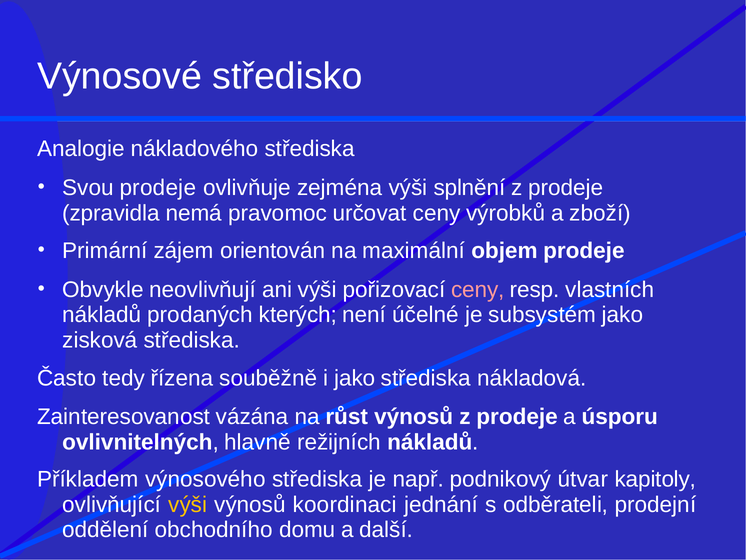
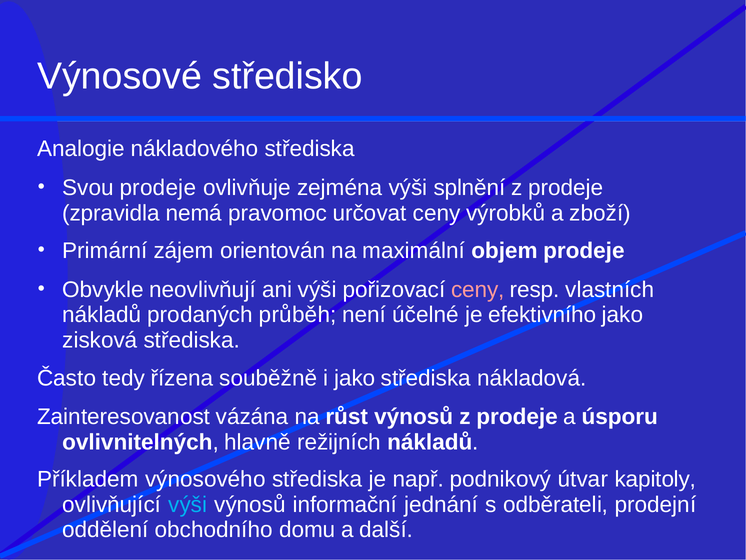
kterých: kterých -> průběh
subsystém: subsystém -> efektivního
výši at (188, 504) colour: yellow -> light blue
koordinaci: koordinaci -> informační
